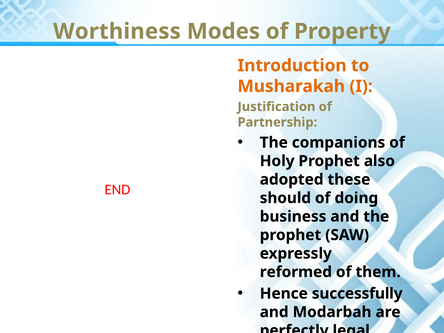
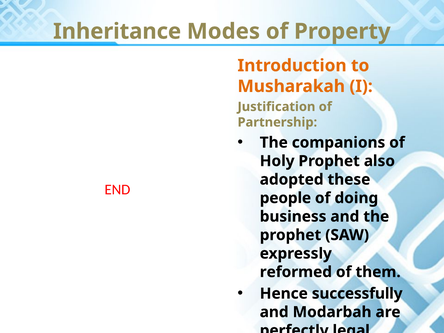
Worthiness: Worthiness -> Inheritance
should: should -> people
